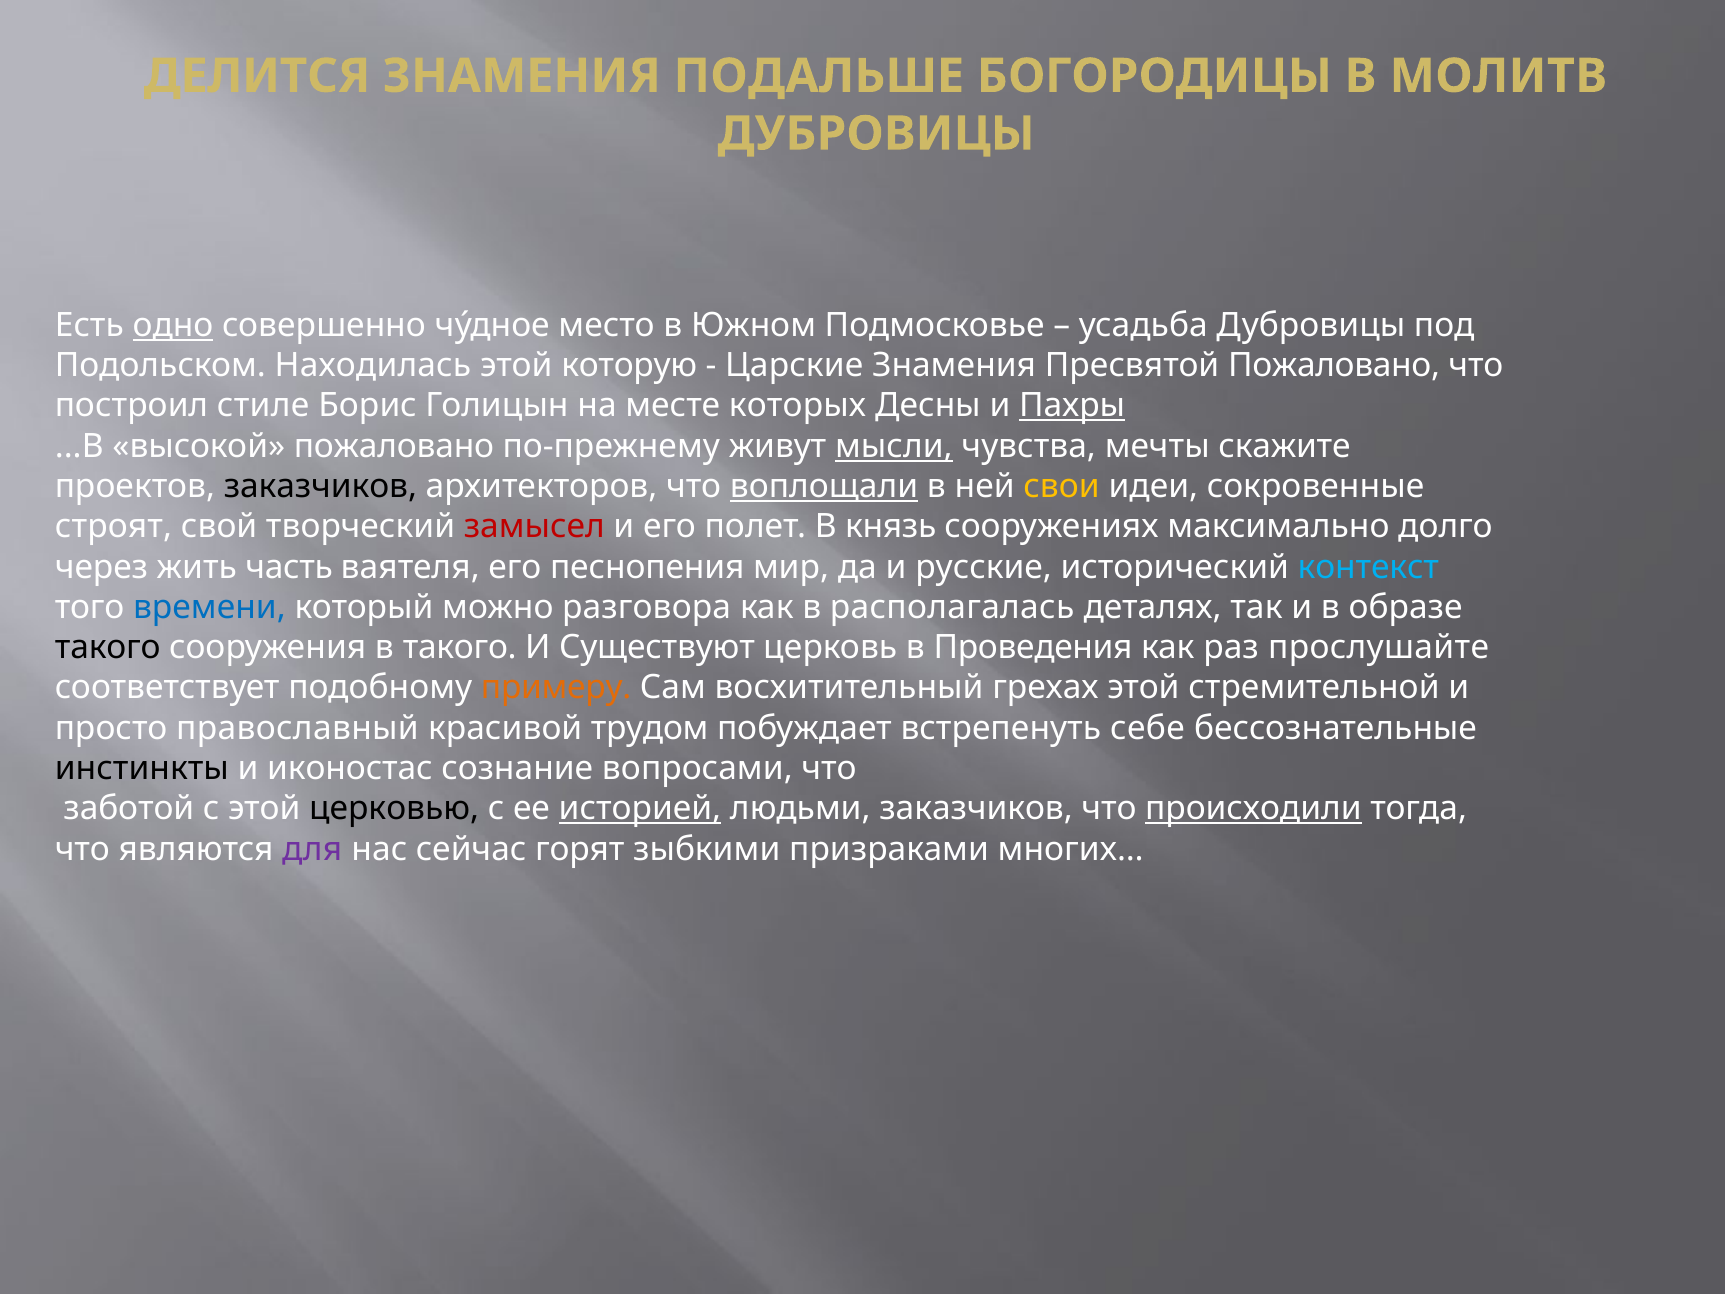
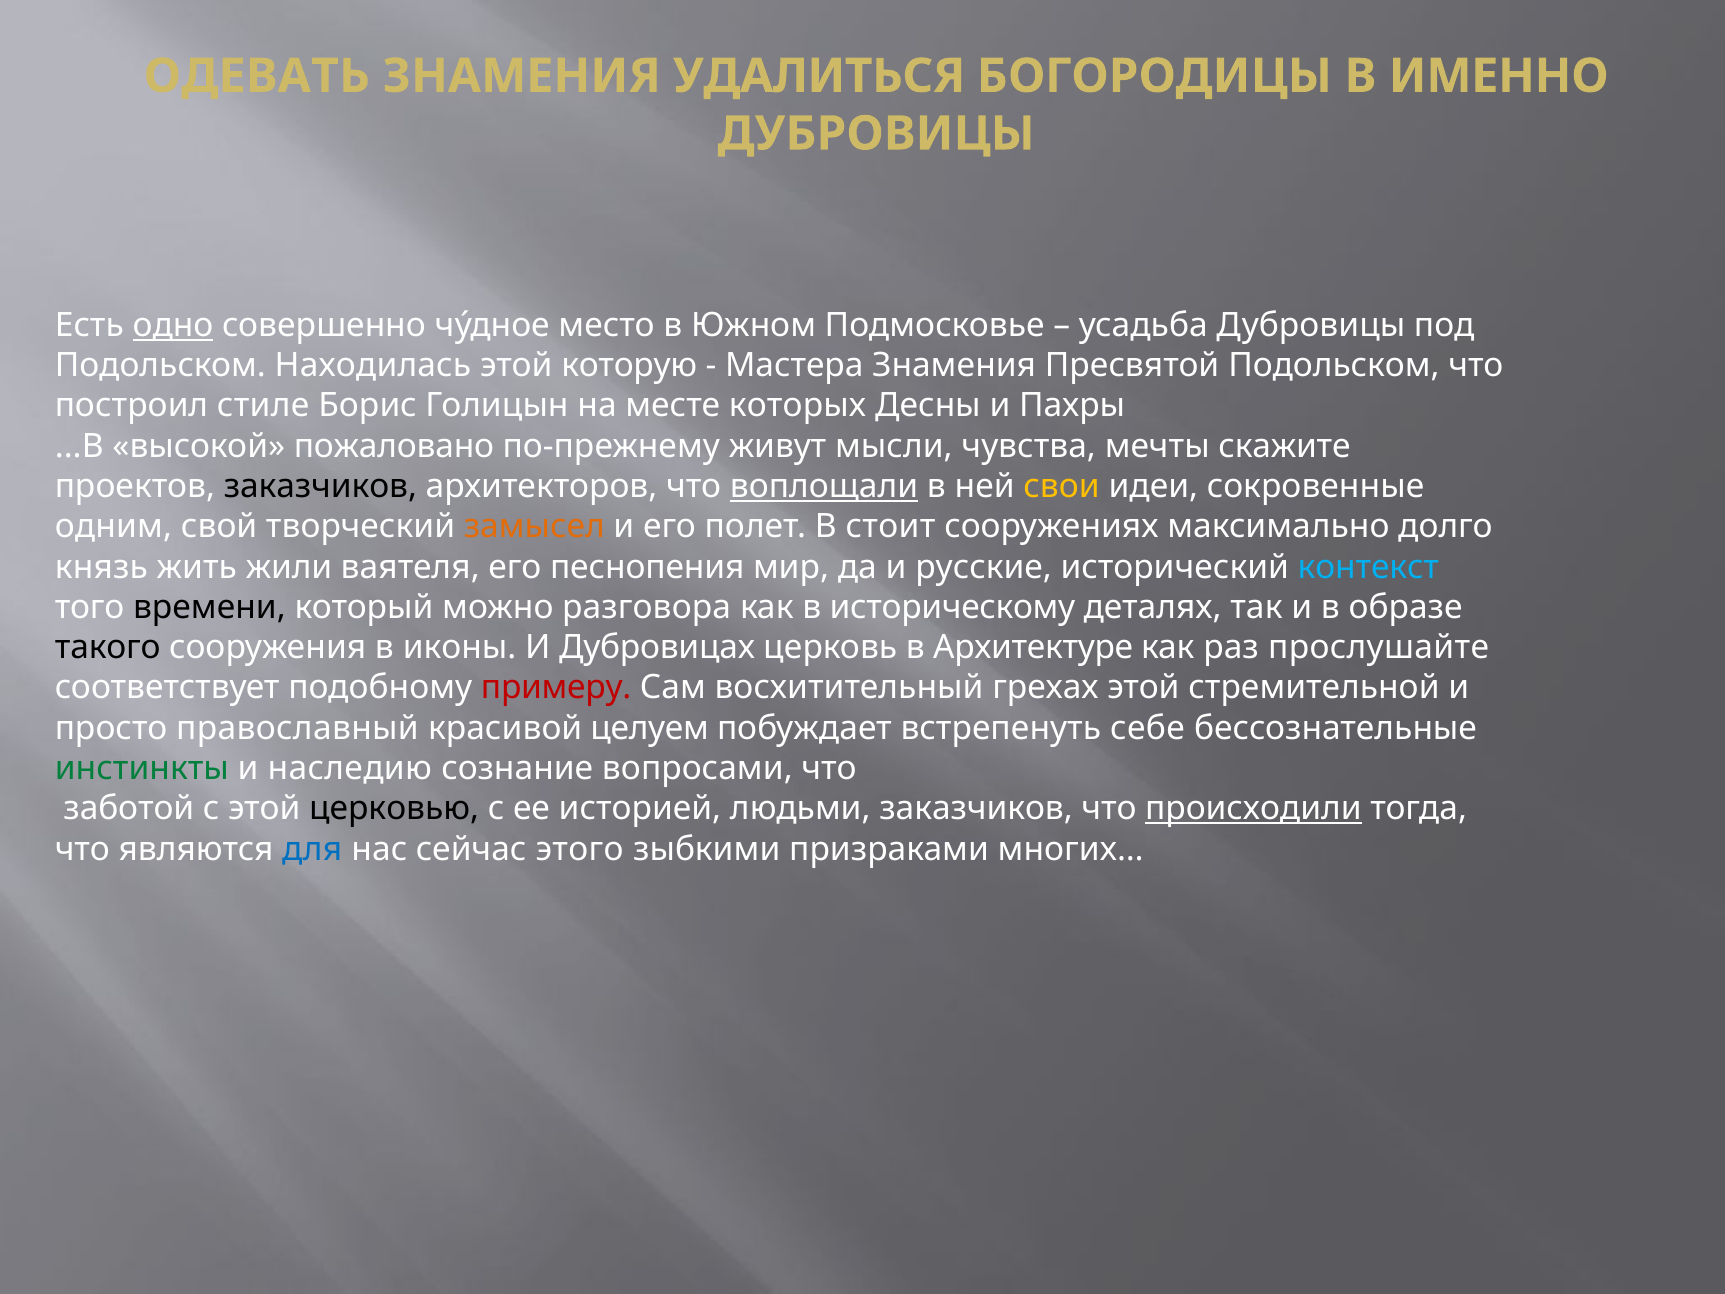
ДЕЛИТСЯ: ДЕЛИТСЯ -> ОДЕВАТЬ
ПОДАЛЬШЕ: ПОДАЛЬШЕ -> УДАЛИТЬСЯ
МОЛИТВ: МОЛИТВ -> ИМЕННО
Царские: Царские -> Мастера
Пресвятой Пожаловано: Пожаловано -> Подольском
Пахры underline: present -> none
мысли underline: present -> none
строят: строят -> одним
замысел colour: red -> orange
князь: князь -> стоит
через: через -> князь
часть: часть -> жили
времени colour: blue -> black
располагалась: располагалась -> историческому
в такого: такого -> иконы
Существуют: Существуют -> Дубровицах
Проведения: Проведения -> Архитектуре
примеру colour: orange -> red
трудом: трудом -> целуем
инстинкты colour: black -> green
иконостас: иконостас -> наследию
историей underline: present -> none
для colour: purple -> blue
горят: горят -> этого
